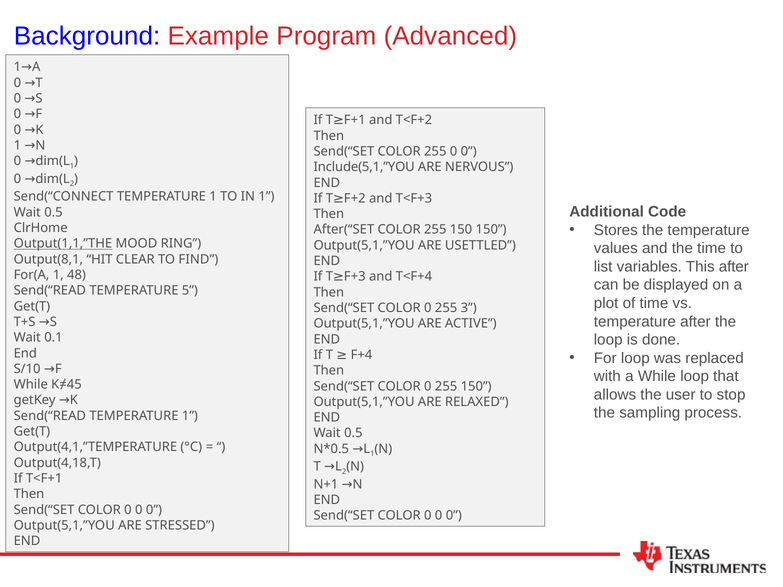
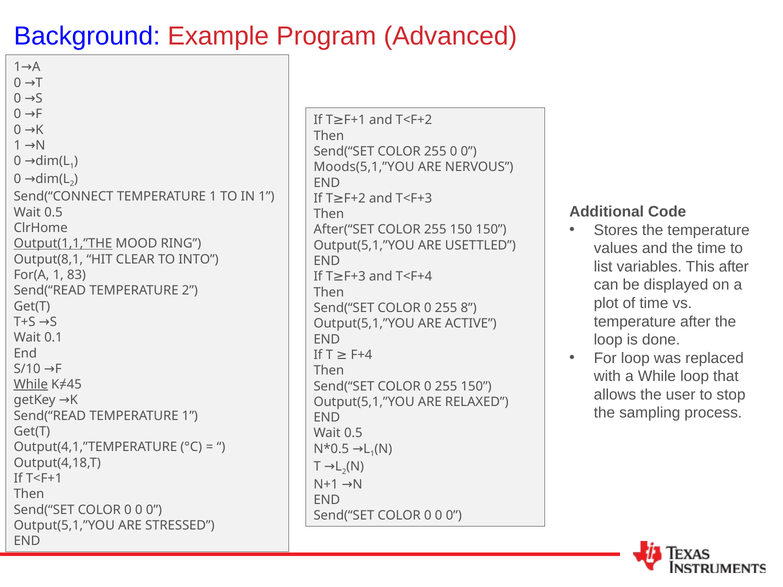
Include(5,1,”YOU: Include(5,1,”YOU -> Moods(5,1,”YOU
FIND: FIND -> INTO
48: 48 -> 83
TEMPERATURE 5: 5 -> 2
3: 3 -> 8
While at (31, 385) underline: none -> present
